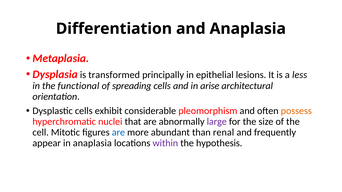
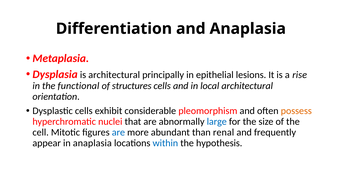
is transformed: transformed -> architectural
less: less -> rise
spreading: spreading -> structures
arise: arise -> local
large colour: purple -> blue
within colour: purple -> blue
